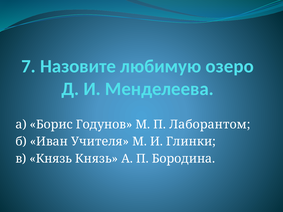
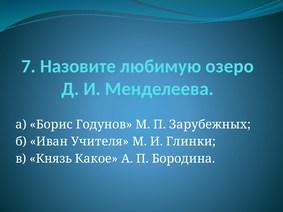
Лаборантом: Лаборантом -> Зарубежных
Князь Князь: Князь -> Какое
